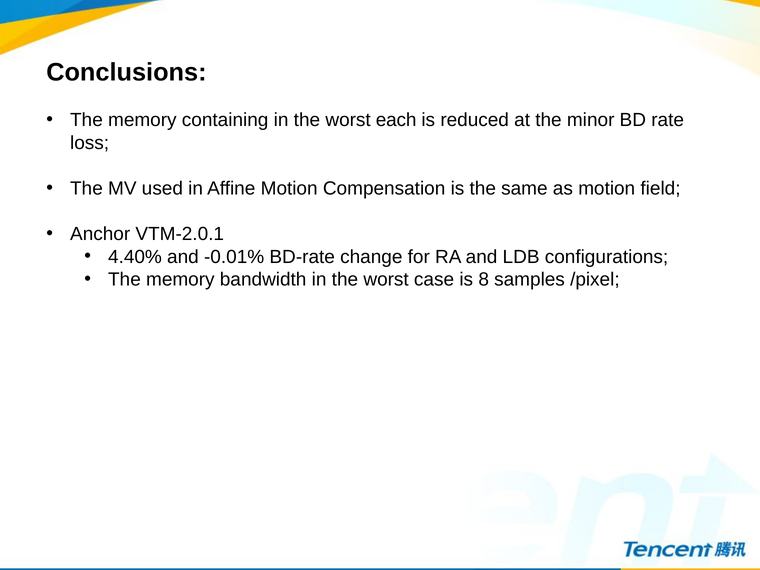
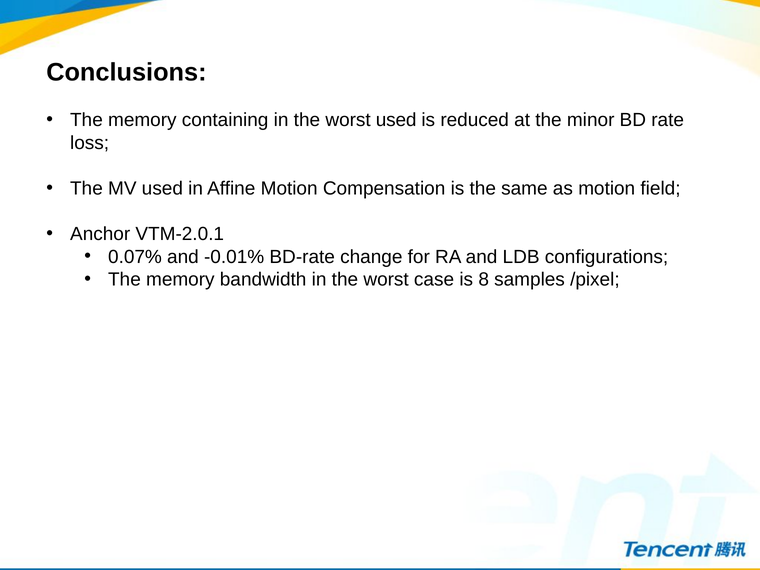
worst each: each -> used
4.40%: 4.40% -> 0.07%
